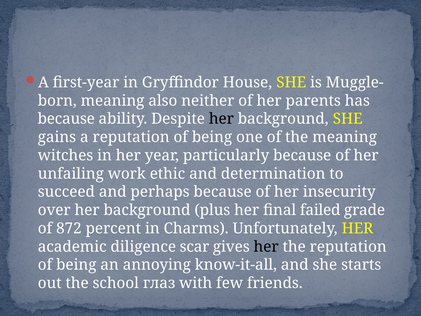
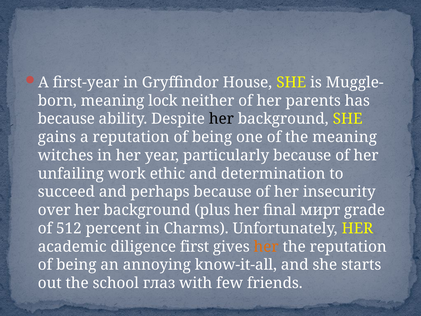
also: also -> lock
failed: failed -> мирт
872: 872 -> 512
scar: scar -> first
her at (266, 247) colour: black -> orange
